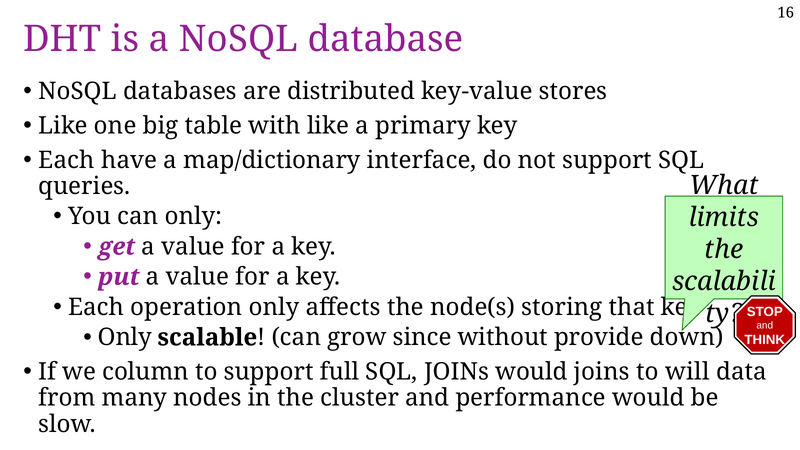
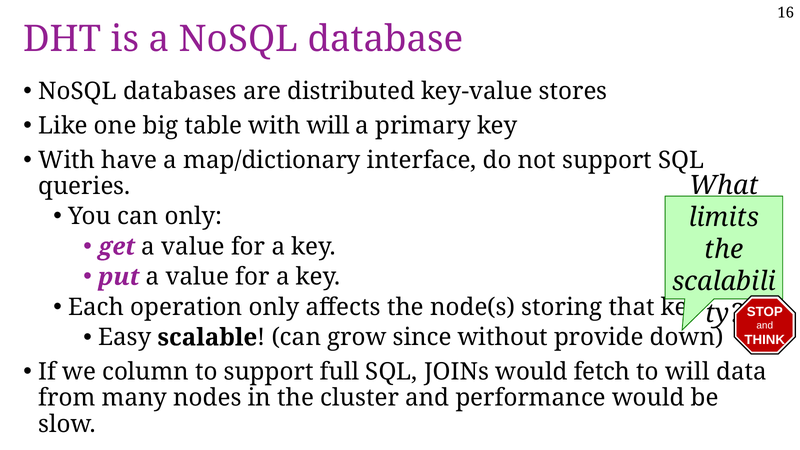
with like: like -> will
Each at (67, 160): Each -> With
Only at (125, 337): Only -> Easy
would joins: joins -> fetch
